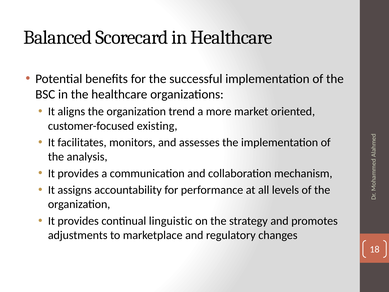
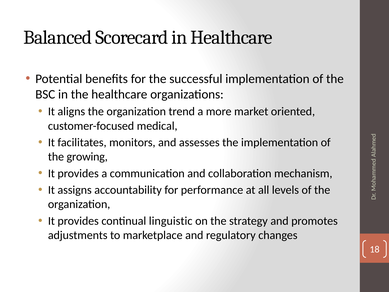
existing: existing -> medical
analysis: analysis -> growing
